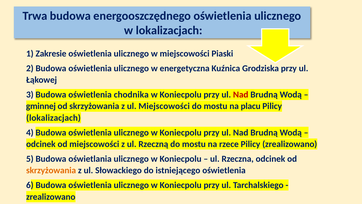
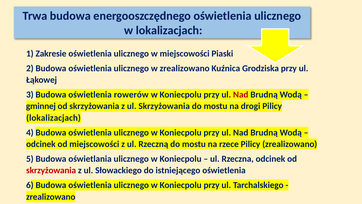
w energetyczna: energetyczna -> zrealizowano
chodnika: chodnika -> rowerów
ul Miejscowości: Miejscowości -> Skrzyżowania
placu: placu -> drogi
skrzyżowania at (51, 170) colour: orange -> red
